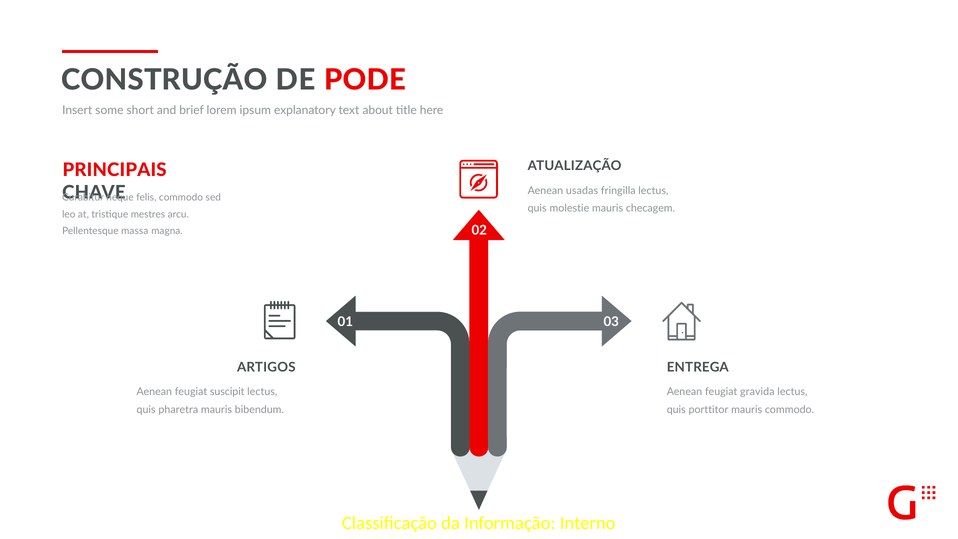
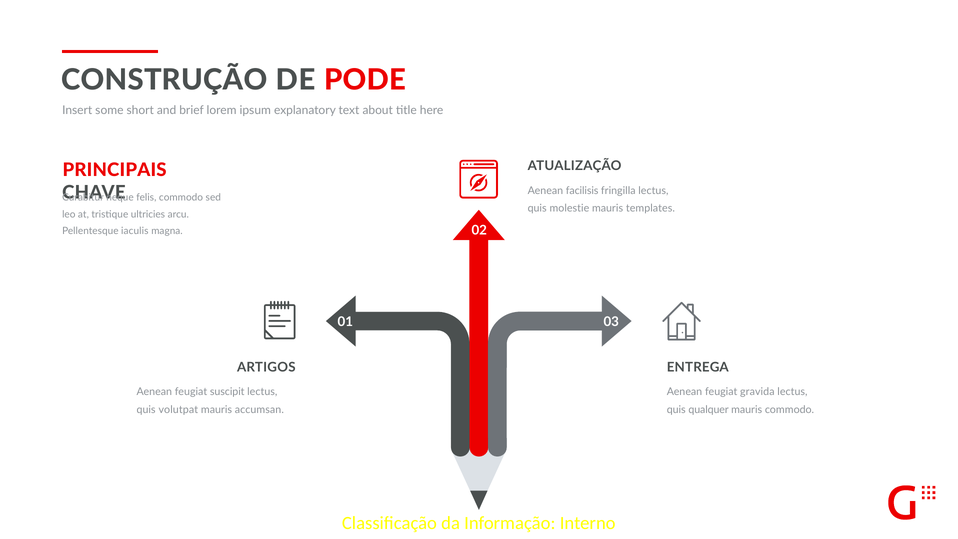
usadas: usadas -> facilisis
checagem: checagem -> templates
mestres: mestres -> ultricies
massa: massa -> iaculis
pharetra: pharetra -> volutpat
bibendum: bibendum -> accumsan
porttitor: porttitor -> qualquer
